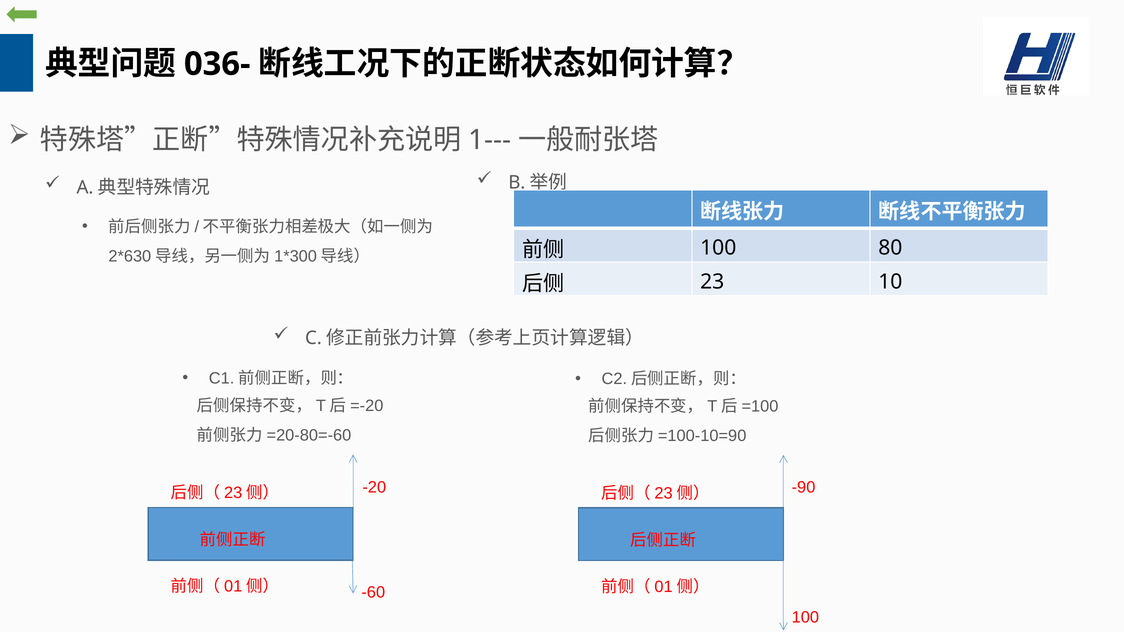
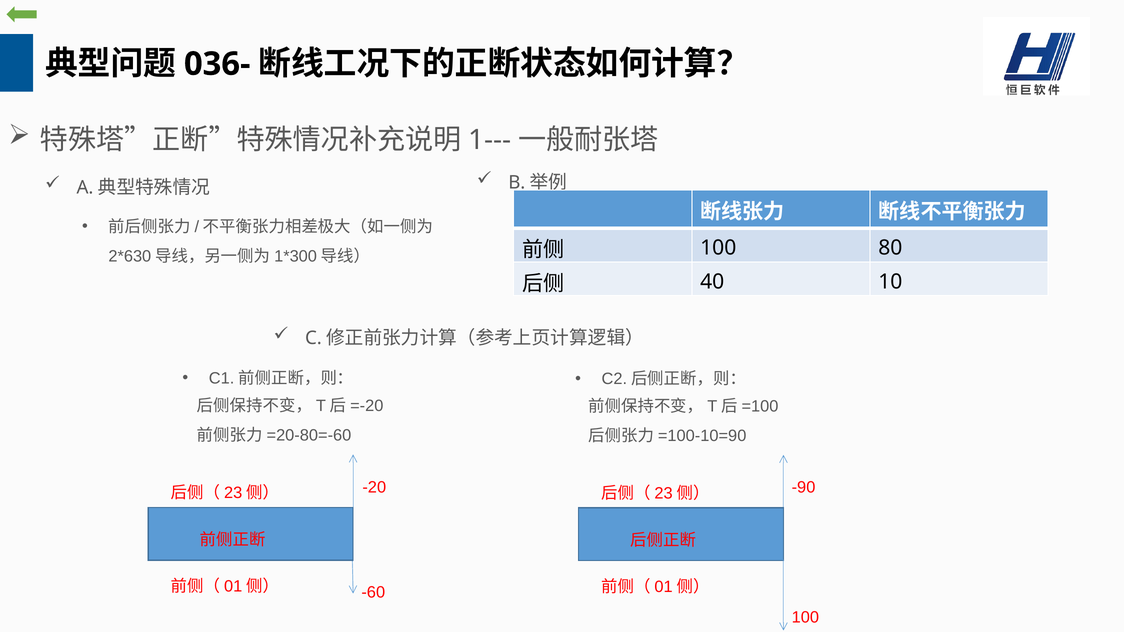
23: 23 -> 40
